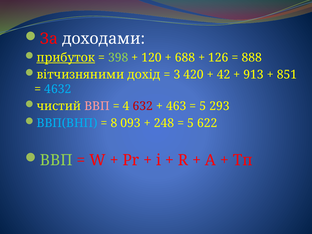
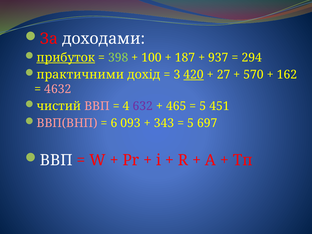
120: 120 -> 100
688: 688 -> 187
126: 126 -> 937
888: 888 -> 294
вітчизняними: вітчизняними -> практичними
420 underline: none -> present
42: 42 -> 27
913: 913 -> 570
851: 851 -> 162
4632 colour: light blue -> pink
632 colour: red -> purple
463: 463 -> 465
293: 293 -> 451
ВВП(ВНП colour: light blue -> pink
8: 8 -> 6
248: 248 -> 343
622: 622 -> 697
ВВП at (56, 160) colour: light green -> white
